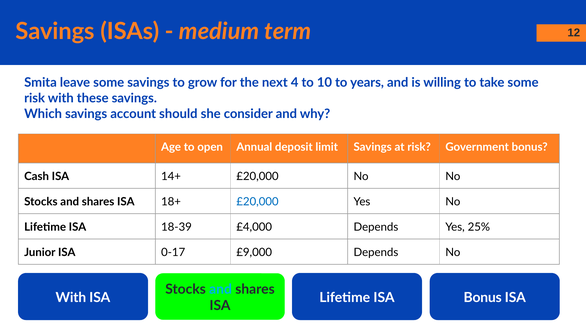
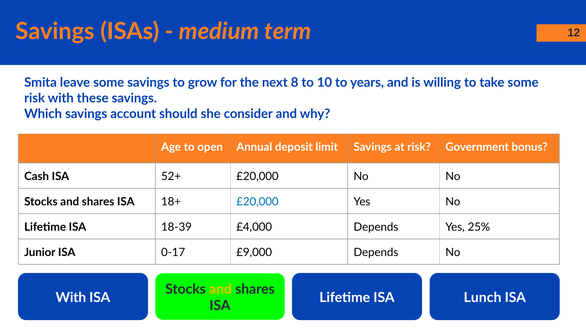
4: 4 -> 8
14+: 14+ -> 52+
and at (221, 290) colour: light blue -> yellow
ISA Bonus: Bonus -> Lunch
